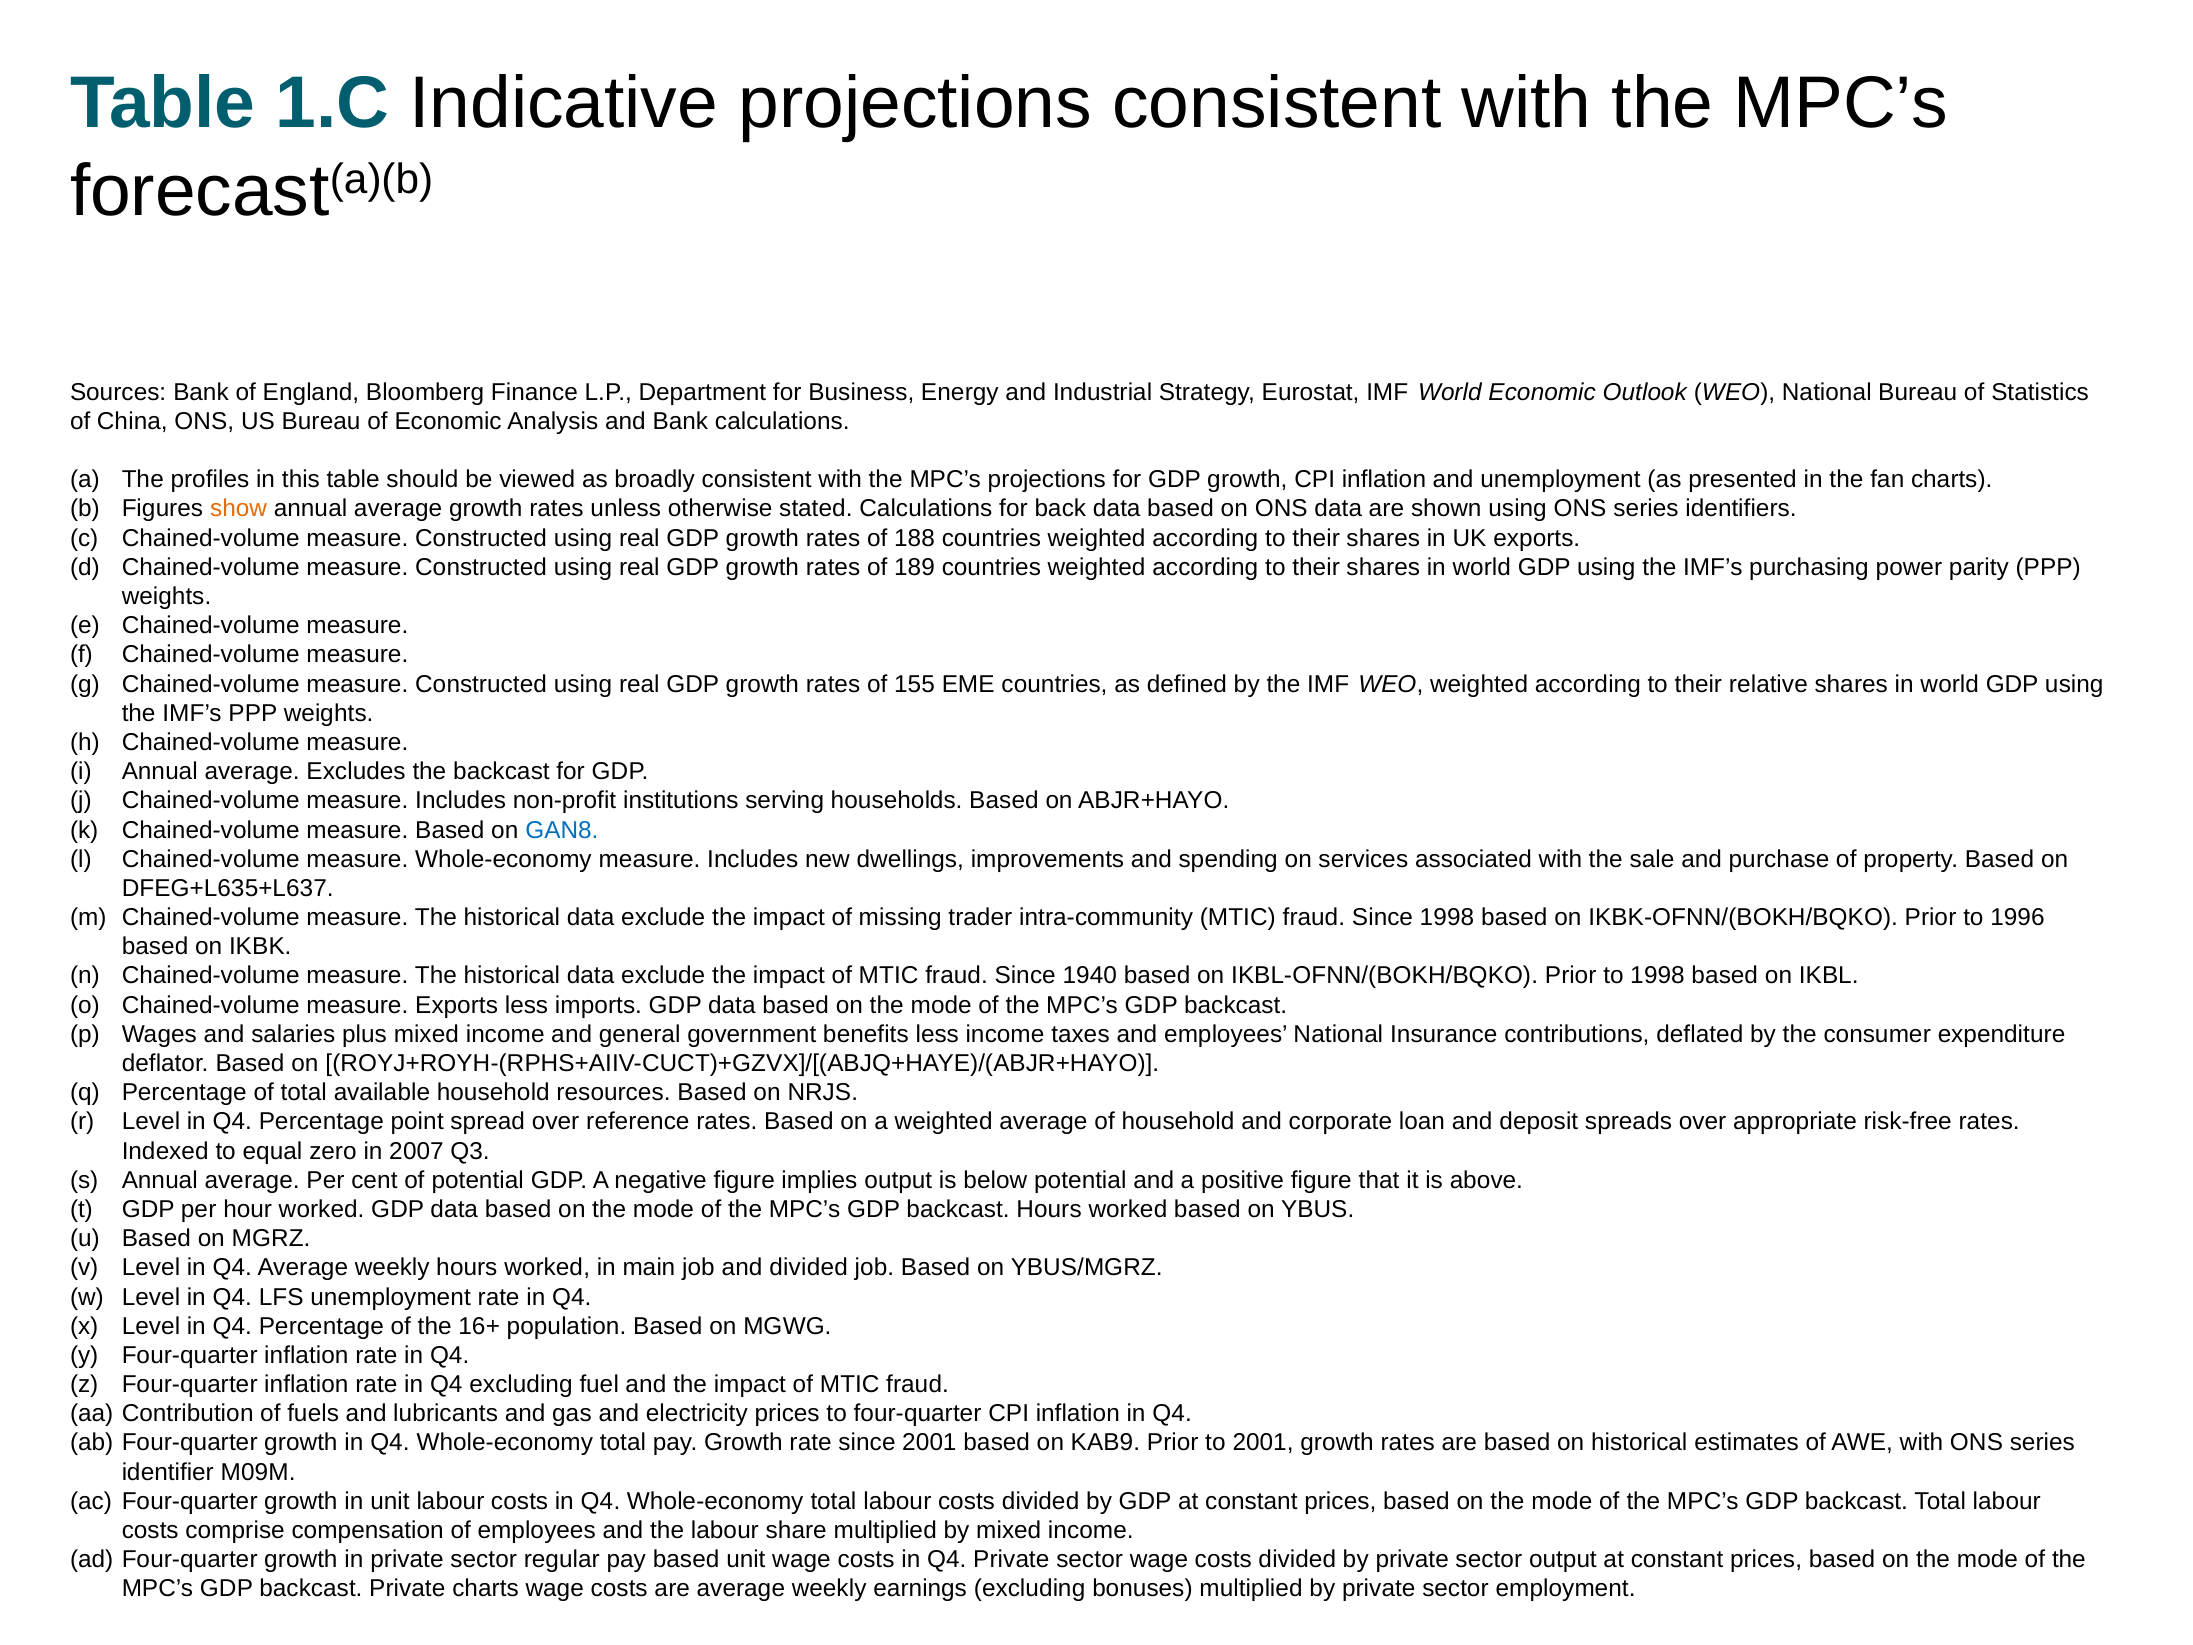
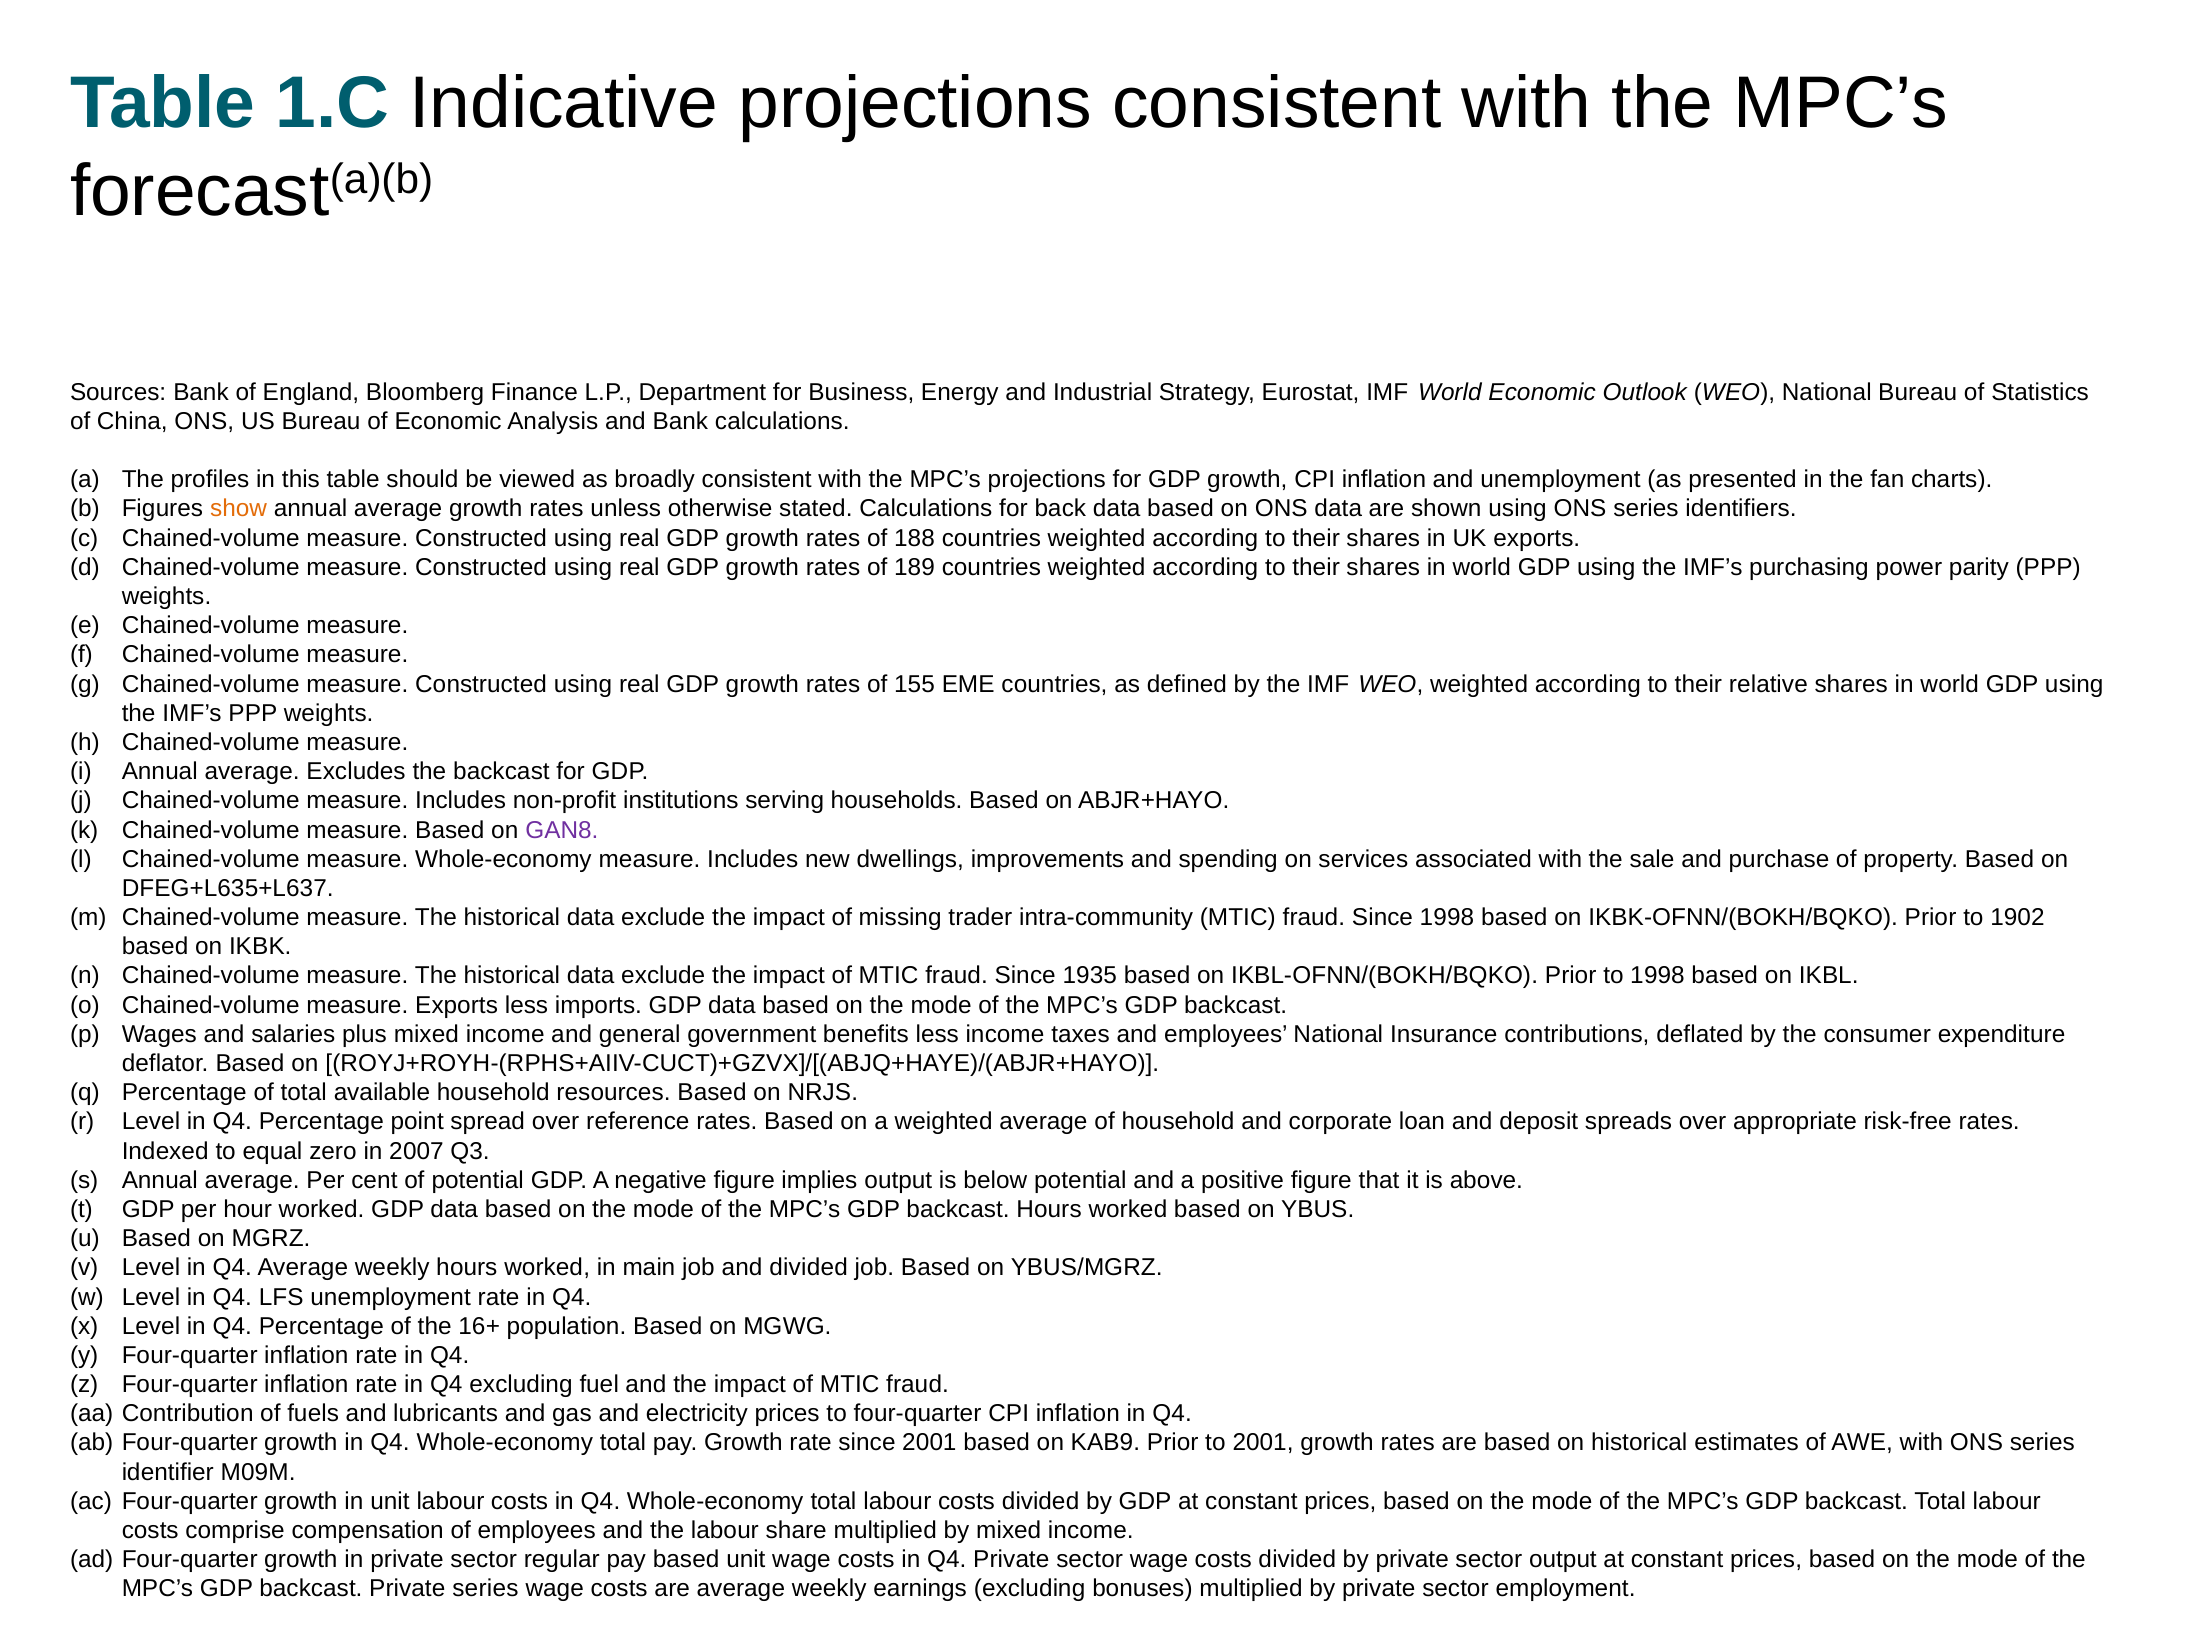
GAN8 colour: blue -> purple
1996: 1996 -> 1902
1940: 1940 -> 1935
Private charts: charts -> series
